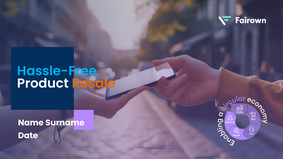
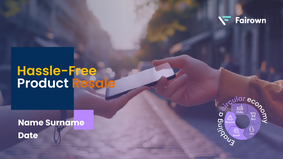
Hassle-Free colour: light blue -> yellow
